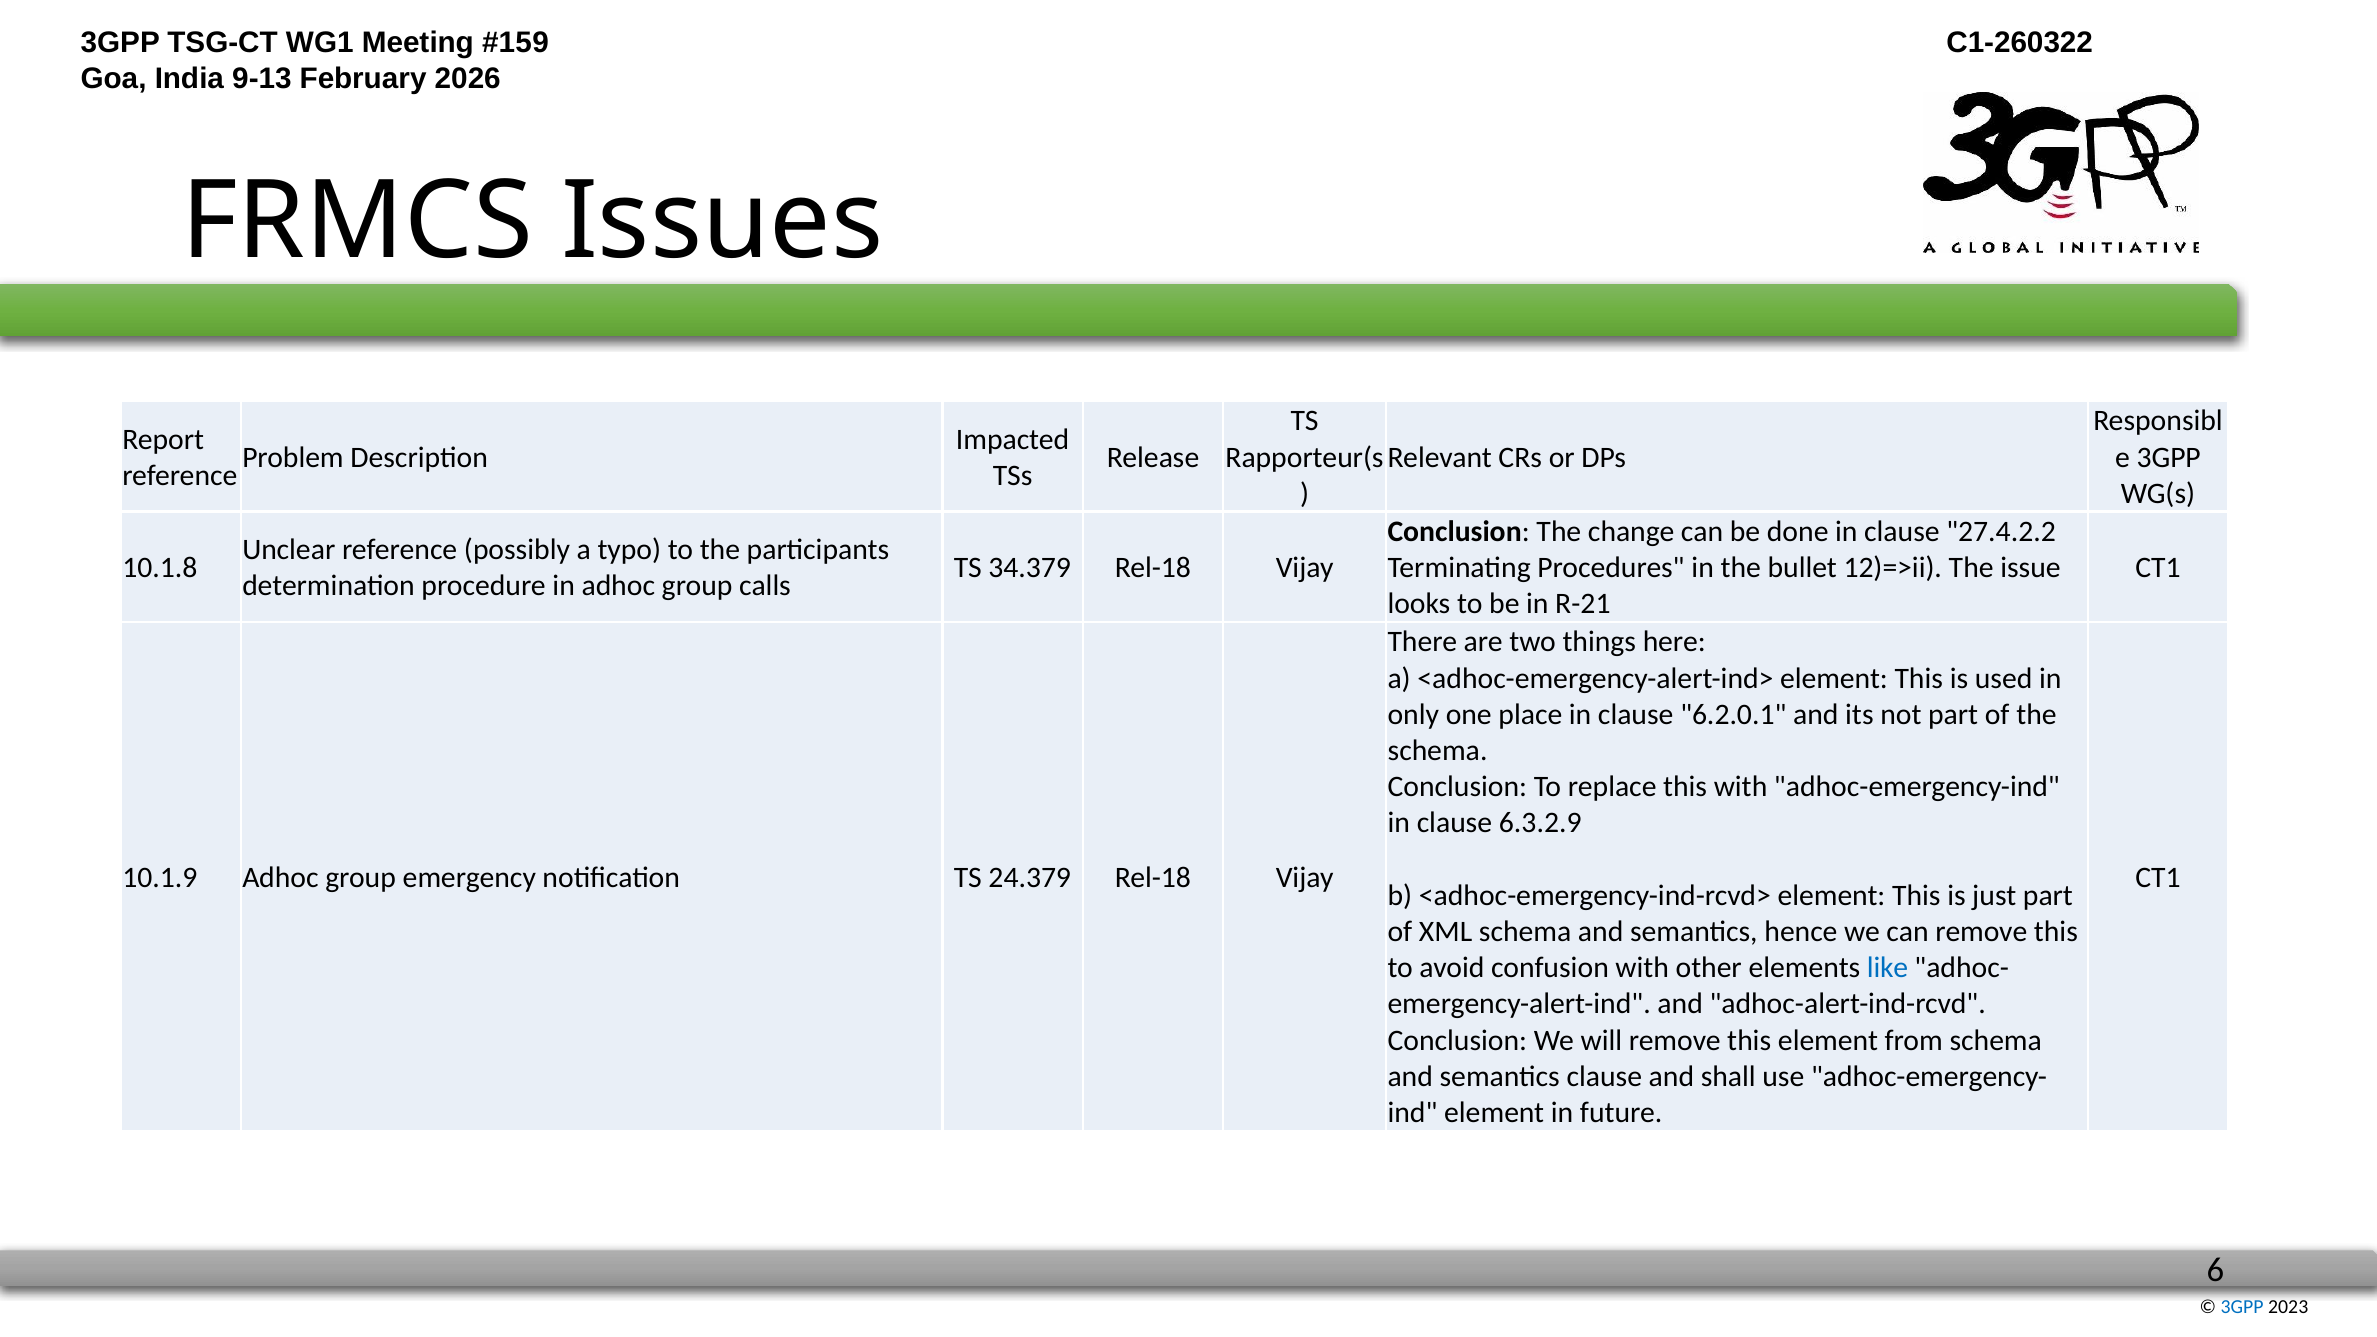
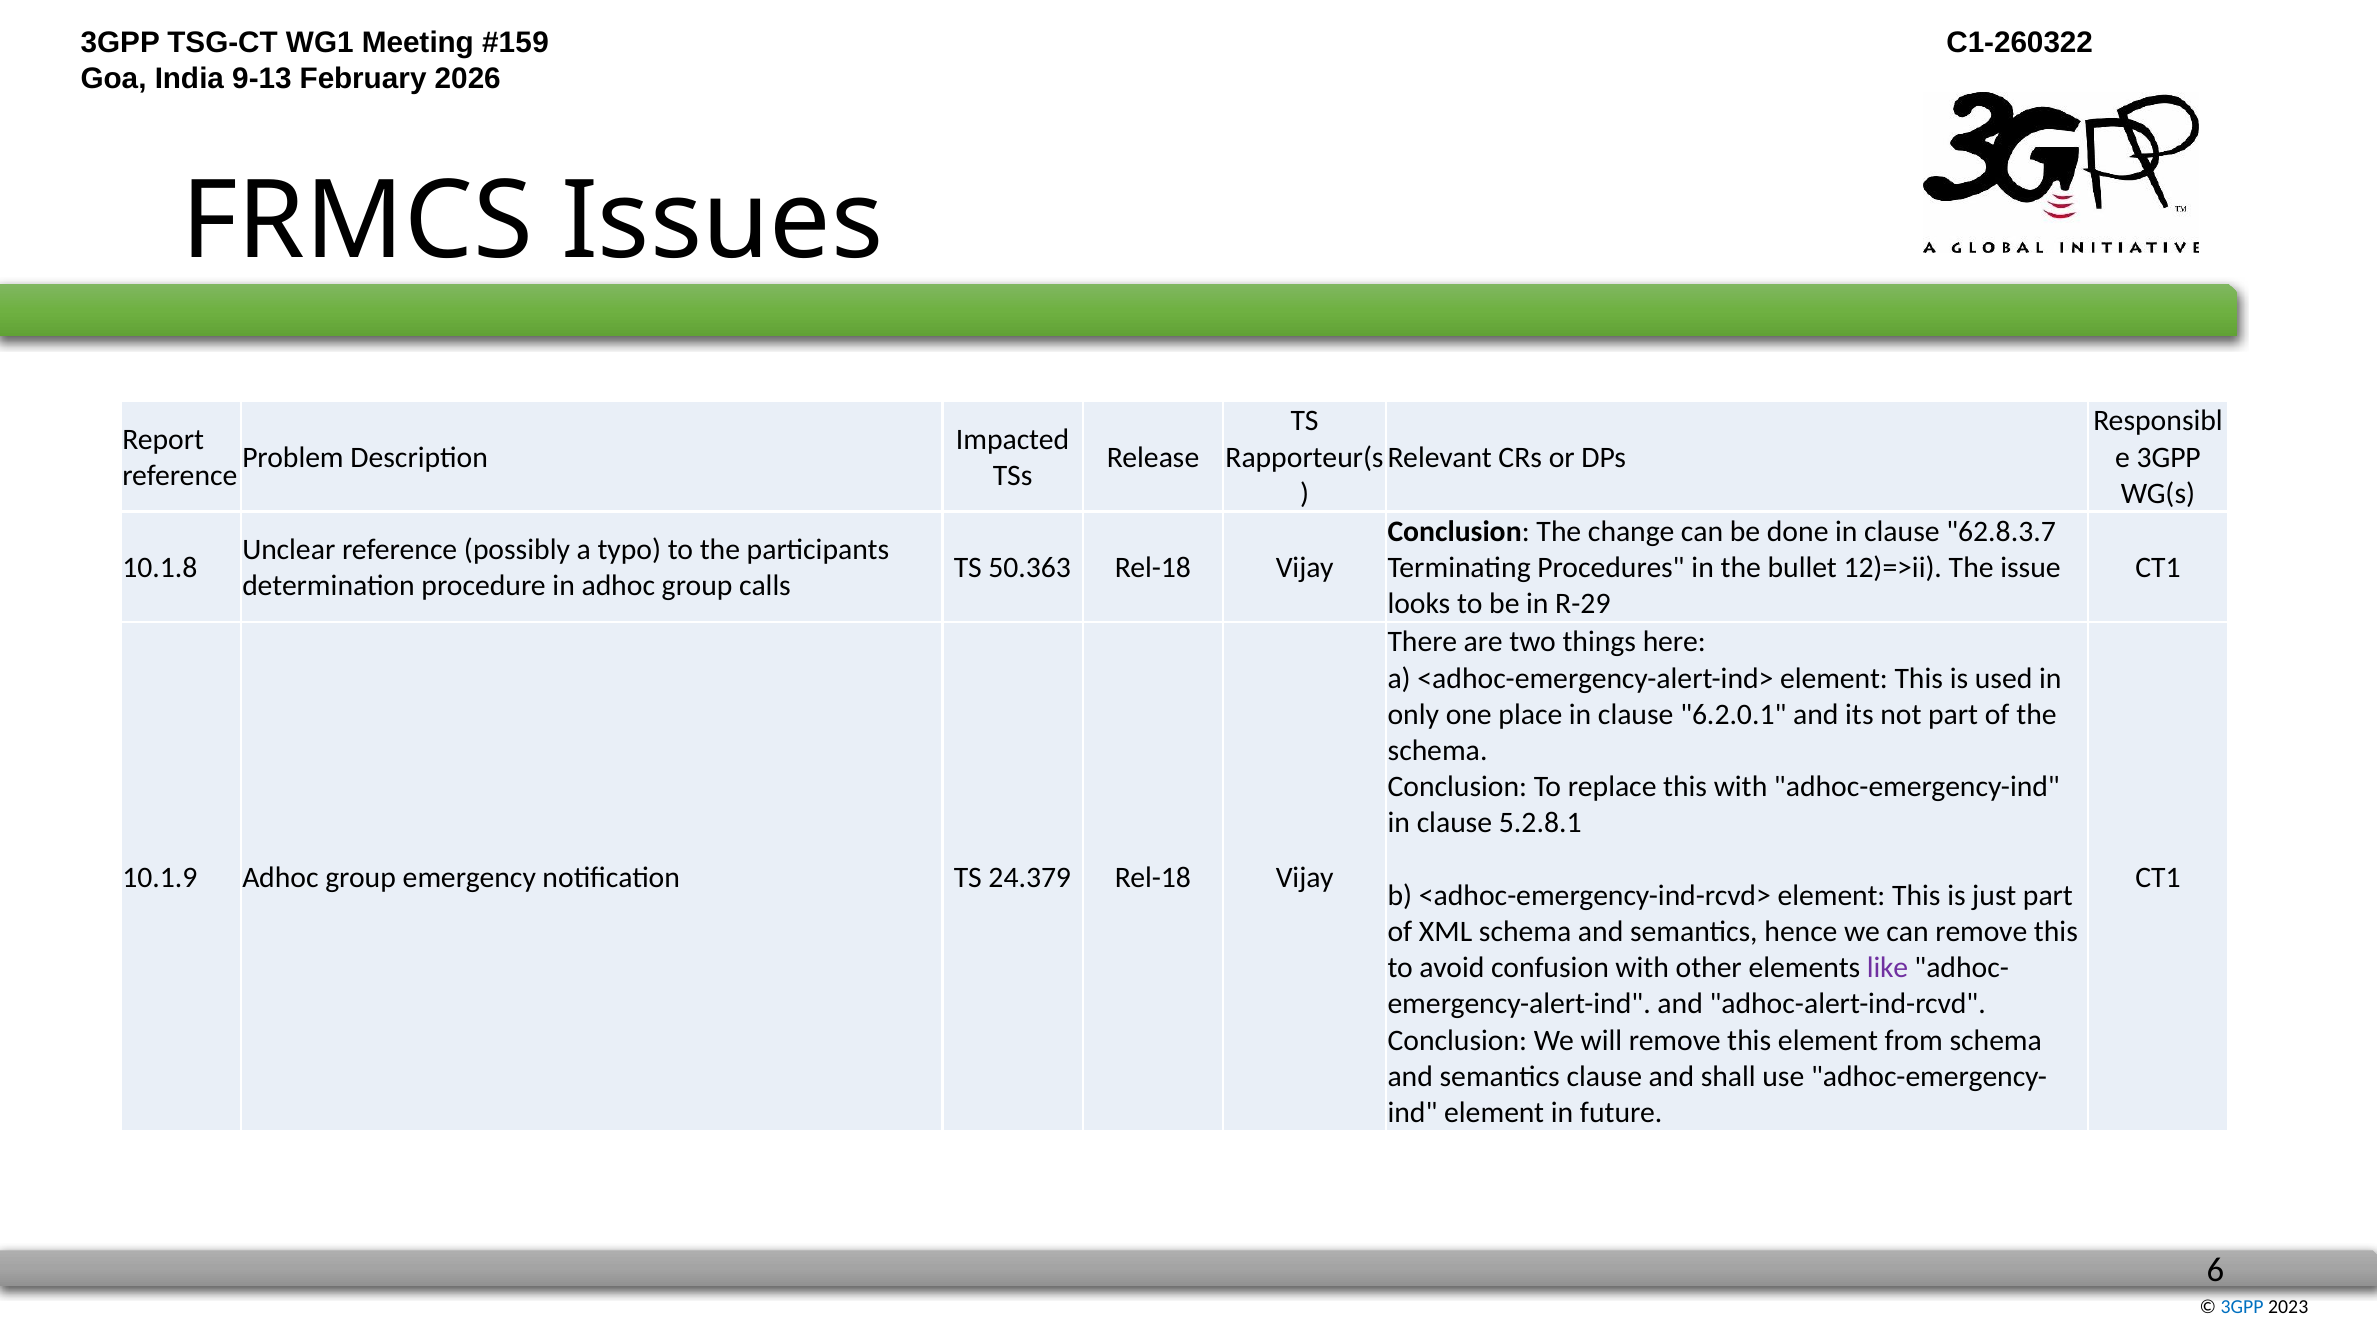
27.4.2.2: 27.4.2.2 -> 62.8.3.7
34.379: 34.379 -> 50.363
R-21: R-21 -> R-29
6.3.2.9: 6.3.2.9 -> 5.2.8.1
like colour: blue -> purple
